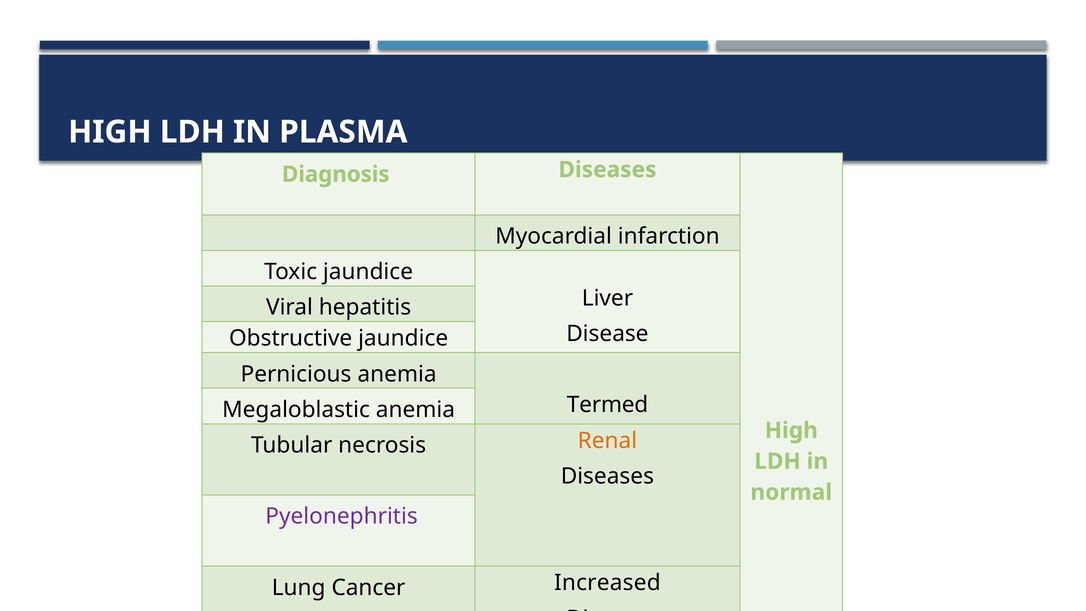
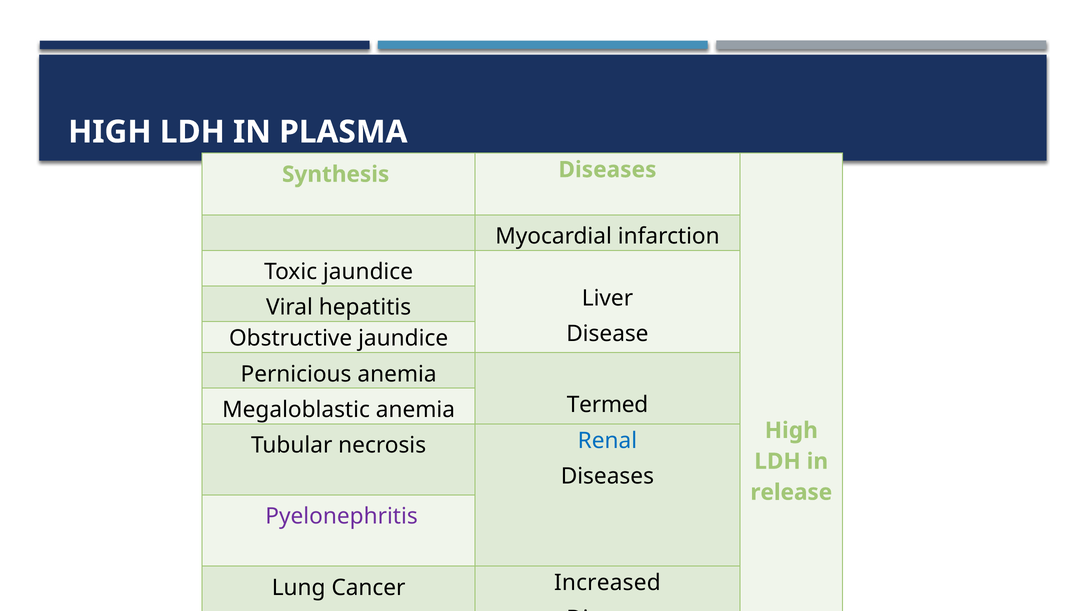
Diagnosis: Diagnosis -> Synthesis
Renal colour: orange -> blue
normal: normal -> release
